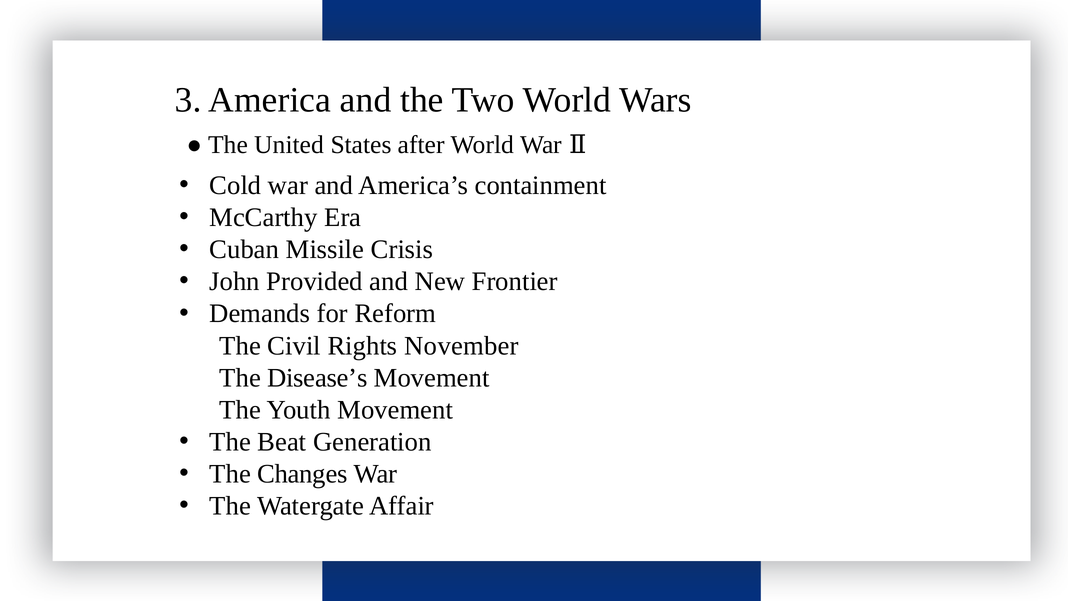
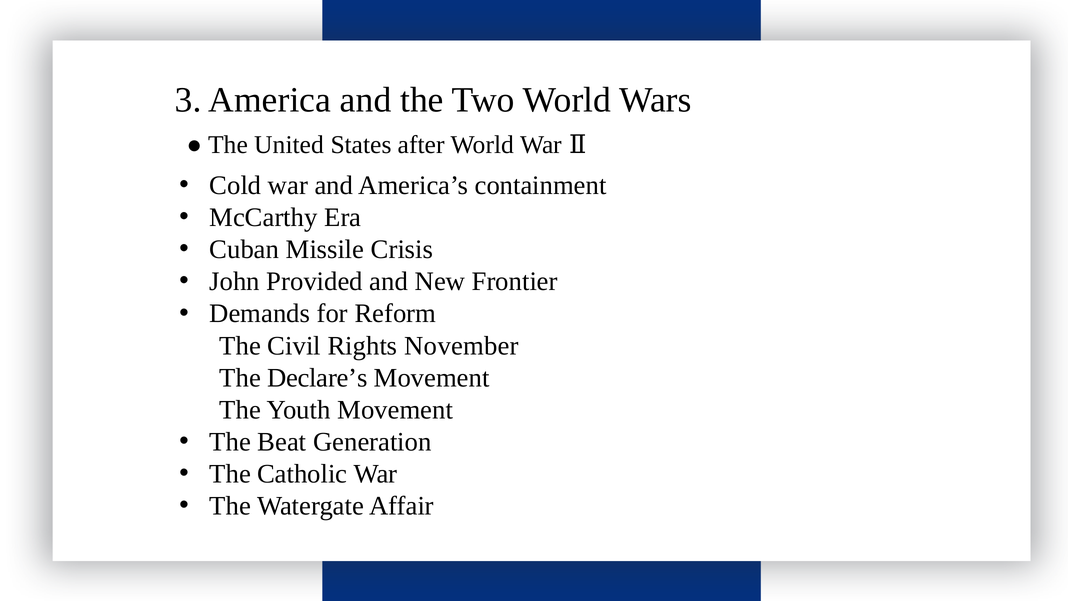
Disease’s: Disease’s -> Declare’s
Changes: Changes -> Catholic
